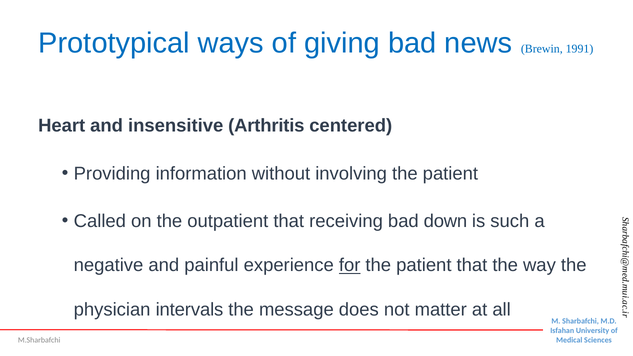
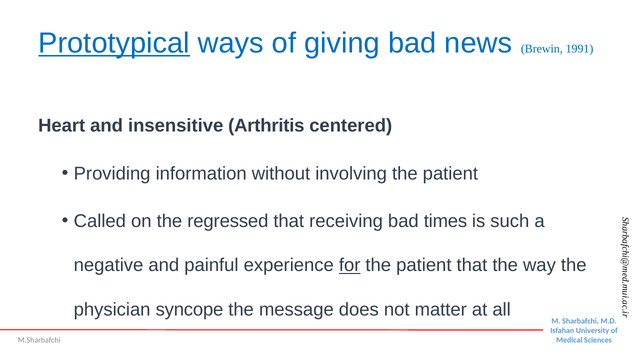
Prototypical underline: none -> present
outpatient: outpatient -> regressed
down: down -> times
intervals: intervals -> syncope
